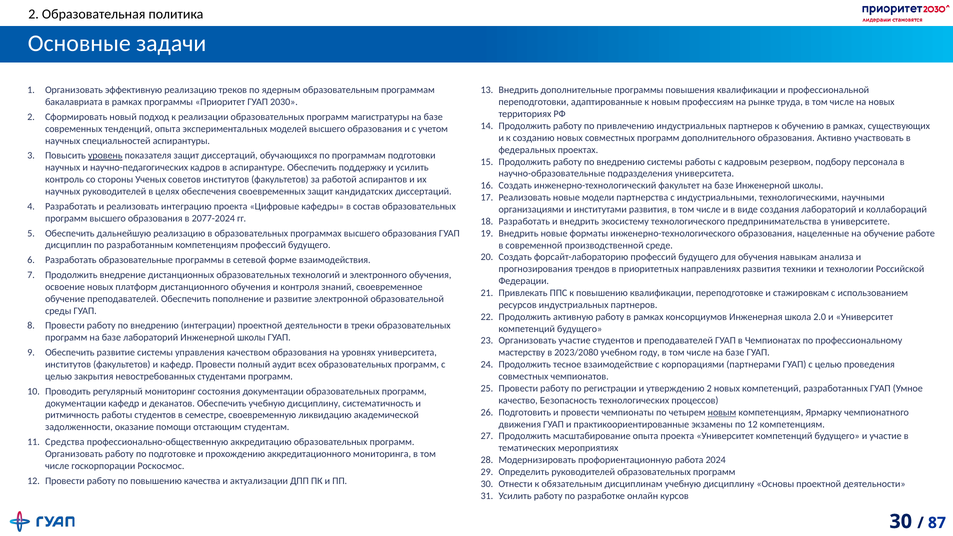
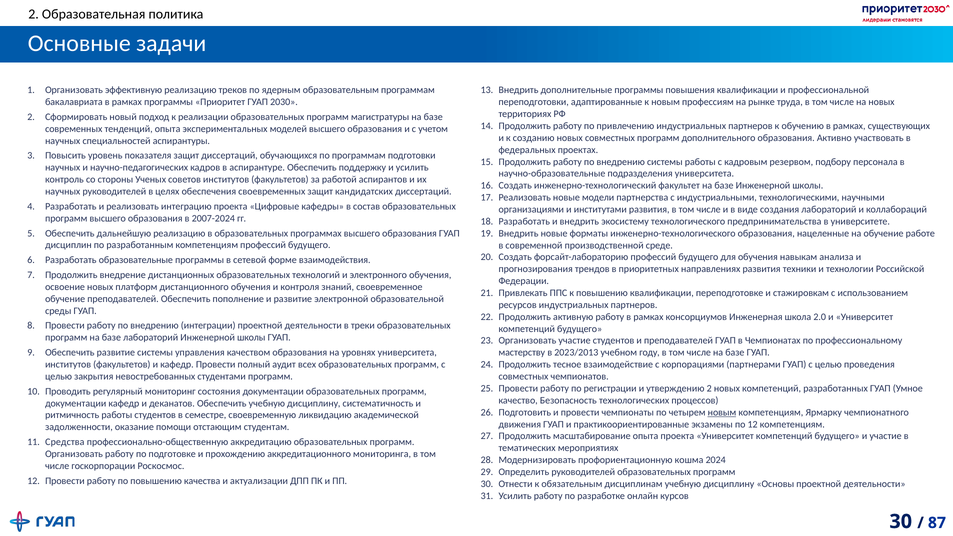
уровень underline: present -> none
2077-2024: 2077-2024 -> 2007-2024
2023/2080: 2023/2080 -> 2023/2013
работа: работа -> кошма
